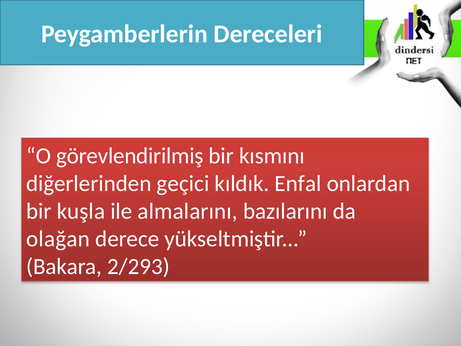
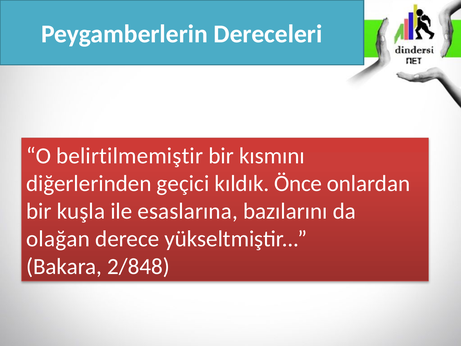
görevlendirilmiş: görevlendirilmiş -> belirtilmemiştir
Enfal: Enfal -> Önce
almalarını: almalarını -> esaslarına
2/293: 2/293 -> 2/848
